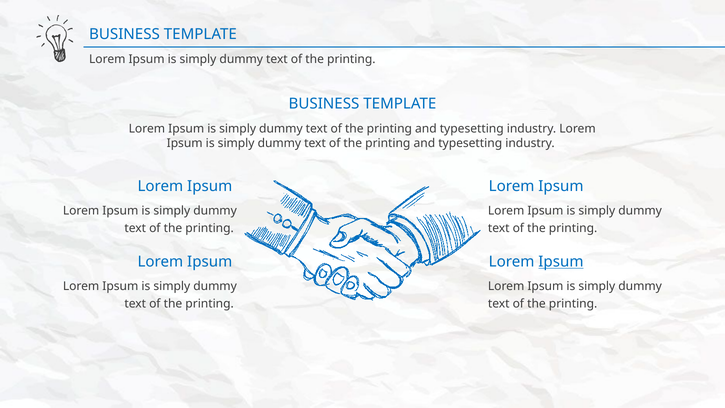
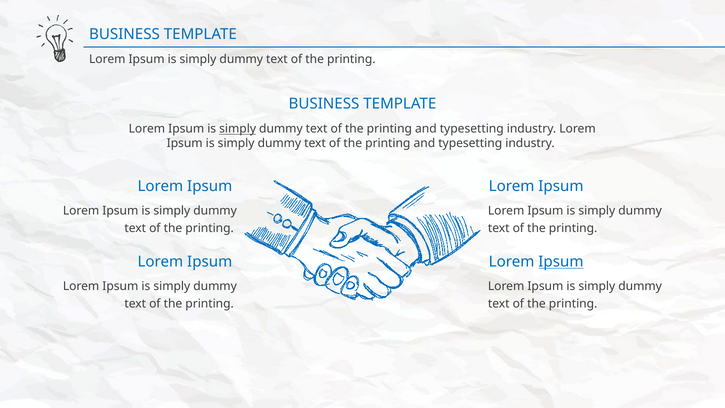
simply at (238, 129) underline: none -> present
